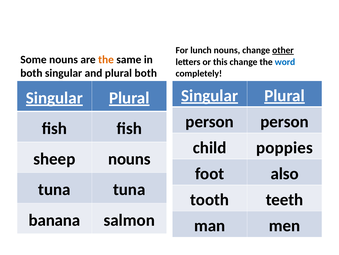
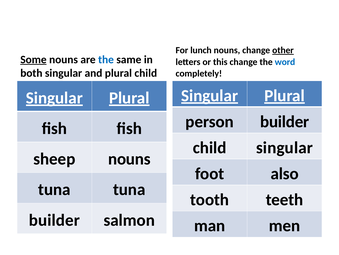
Some underline: none -> present
the at (106, 59) colour: orange -> blue
plural both: both -> child
person person: person -> builder
poppies at (284, 147): poppies -> singular
banana at (54, 220): banana -> builder
